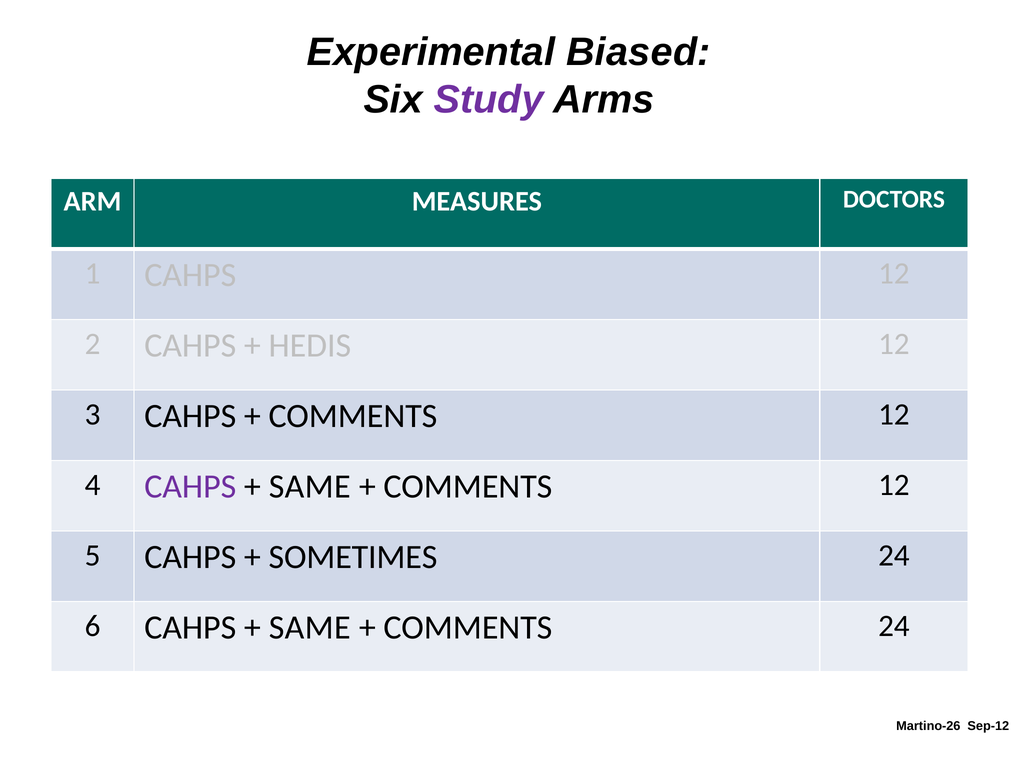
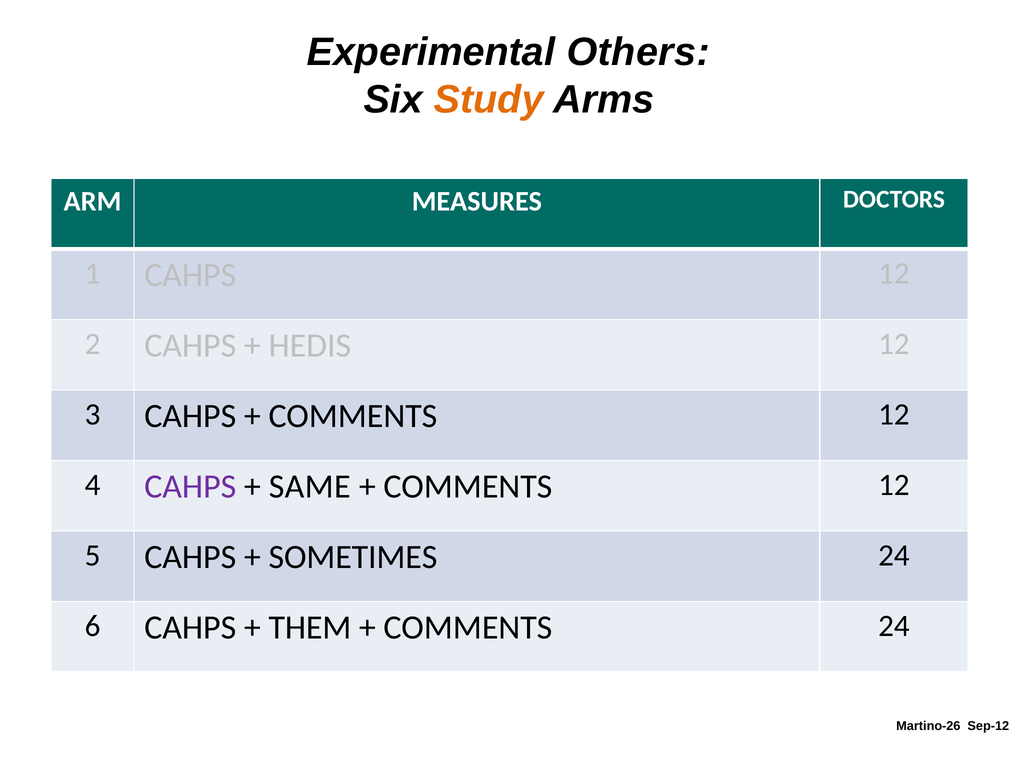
Biased: Biased -> Others
Study colour: purple -> orange
SAME at (310, 627): SAME -> THEM
